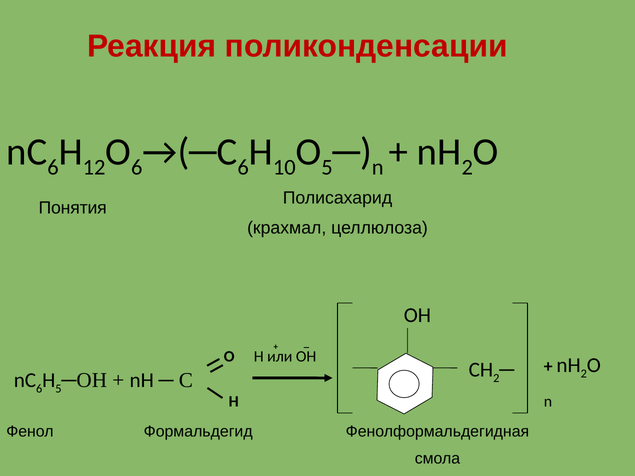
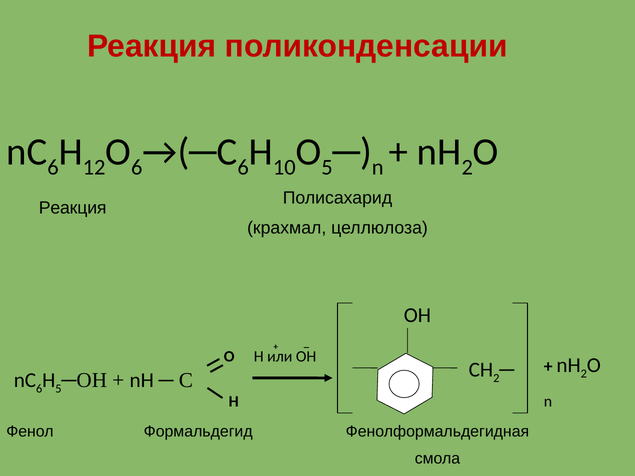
Понятия at (73, 208): Понятия -> Реакция
